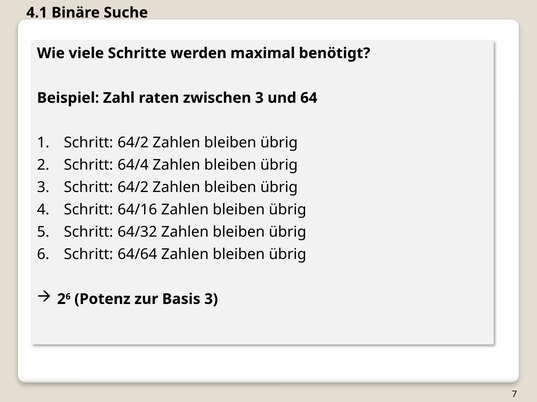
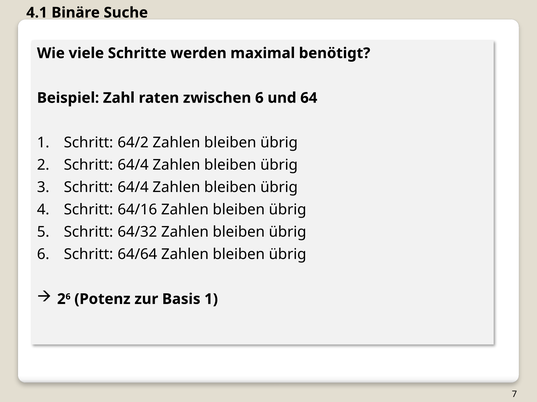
zwischen 3: 3 -> 6
64/2 at (133, 188): 64/2 -> 64/4
Basis 3: 3 -> 1
